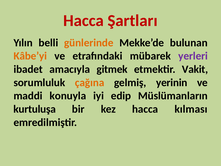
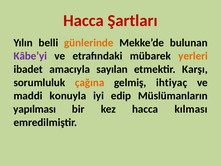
Kâbe’yi colour: orange -> purple
yerleri colour: purple -> orange
gitmek: gitmek -> sayılan
Vakit: Vakit -> Karşı
yerinin: yerinin -> ihtiyaç
kurtuluşa: kurtuluşa -> yapılması
